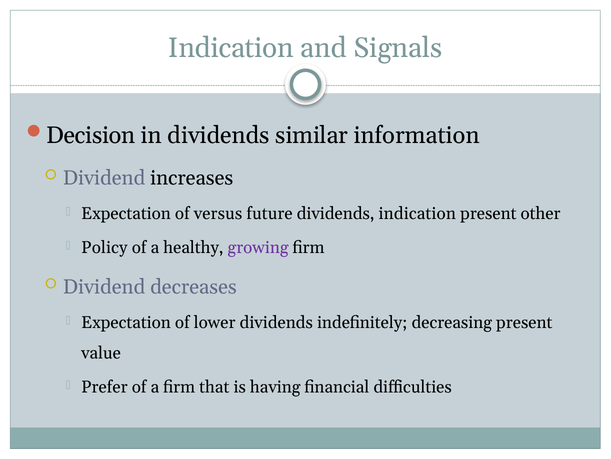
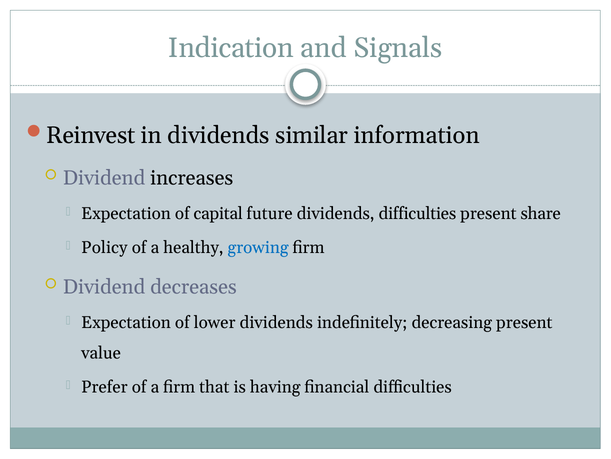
Decision: Decision -> Reinvest
versus: versus -> capital
dividends indication: indication -> difficulties
other: other -> share
growing colour: purple -> blue
